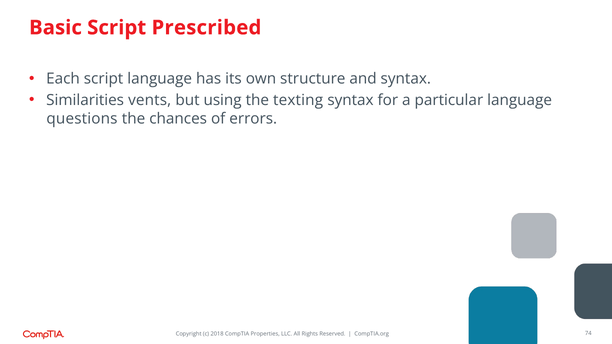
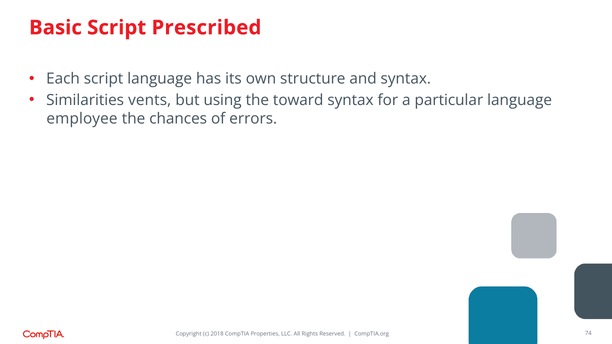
texting: texting -> toward
questions: questions -> employee
